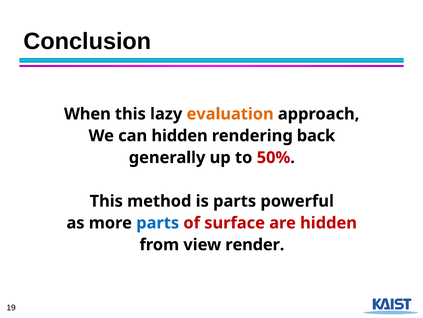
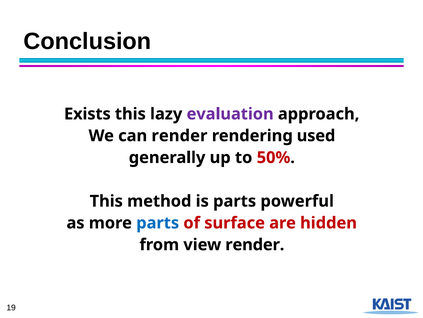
When: When -> Exists
evaluation colour: orange -> purple
can hidden: hidden -> render
back: back -> used
